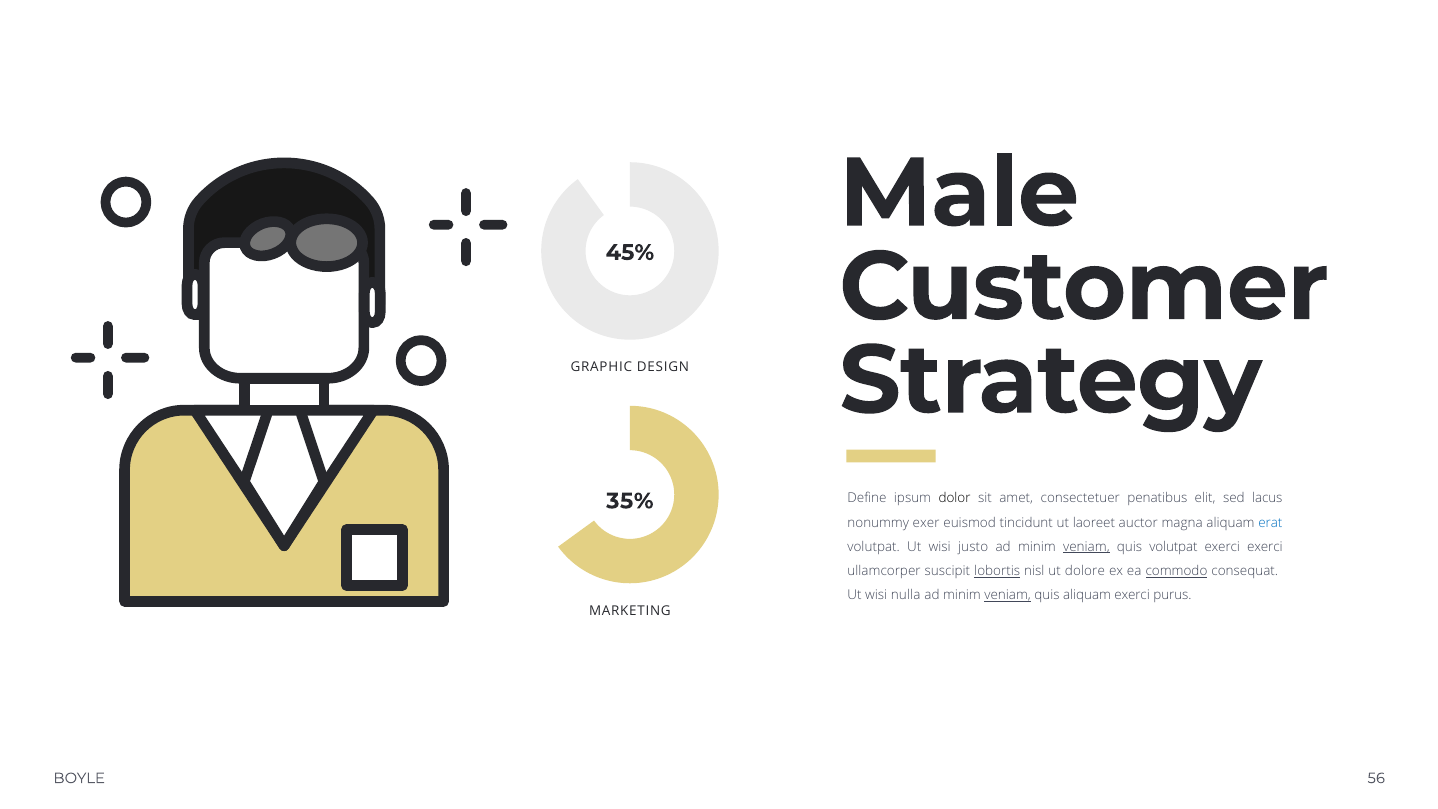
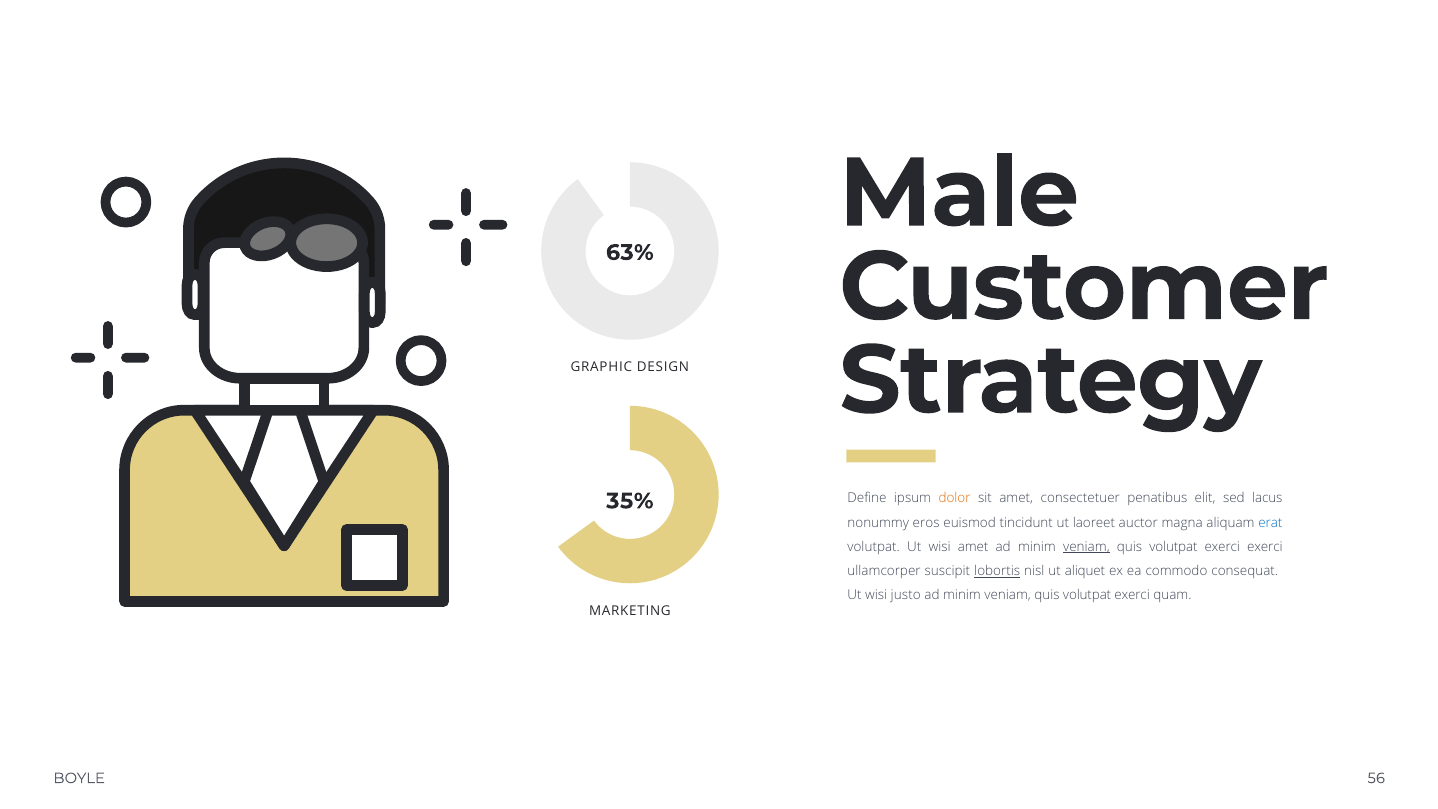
45%: 45% -> 63%
dolor colour: black -> orange
exer: exer -> eros
wisi justo: justo -> amet
dolore: dolore -> aliquet
commodo underline: present -> none
nulla: nulla -> justo
veniam at (1008, 595) underline: present -> none
aliquam at (1087, 595): aliquam -> volutpat
purus: purus -> quam
